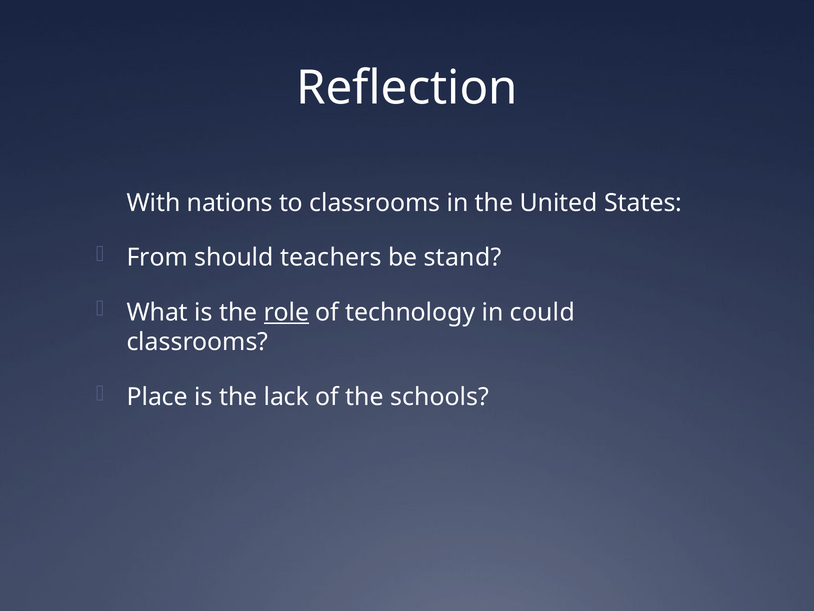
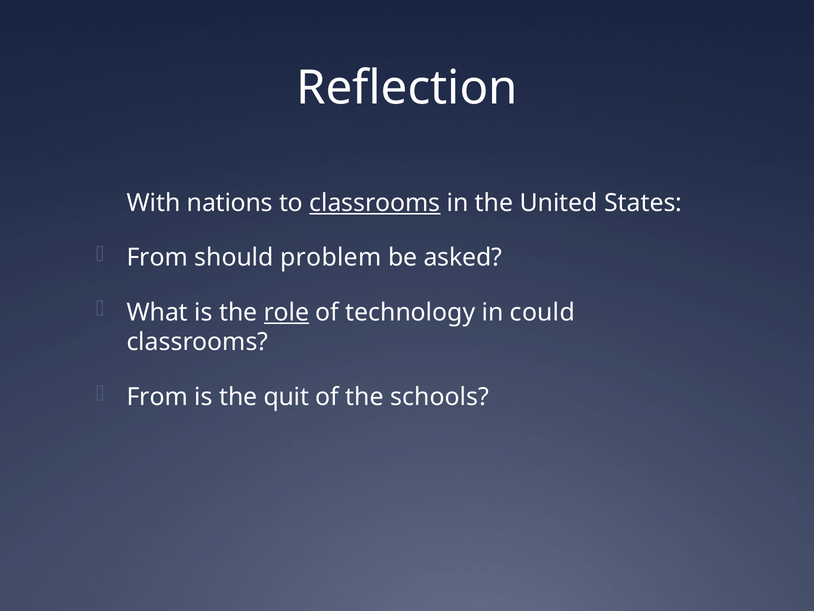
classrooms at (375, 203) underline: none -> present
teachers: teachers -> problem
stand: stand -> asked
Place at (157, 397): Place -> From
lack: lack -> quit
